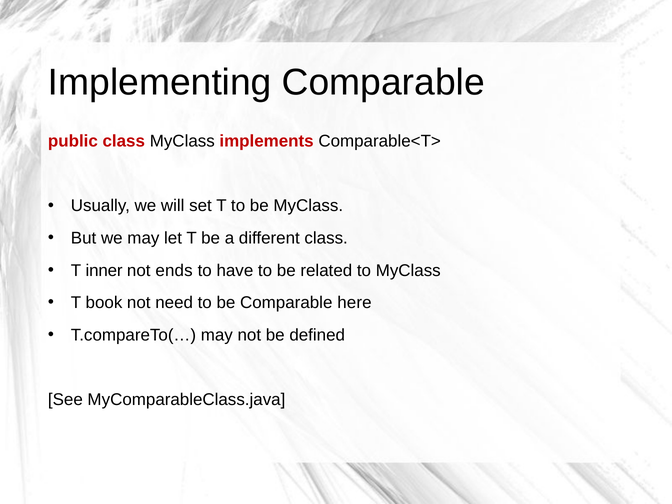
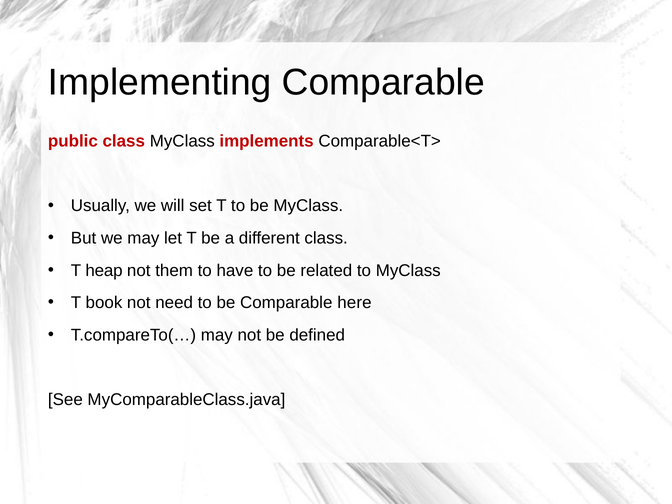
inner: inner -> heap
ends: ends -> them
